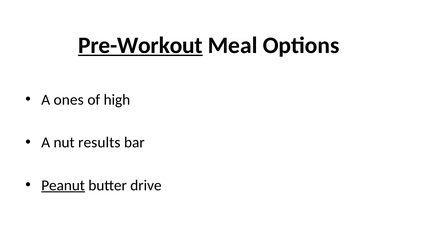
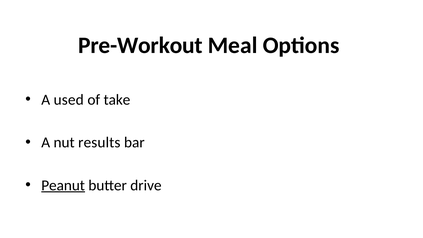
Pre-Workout underline: present -> none
ones: ones -> used
high: high -> take
